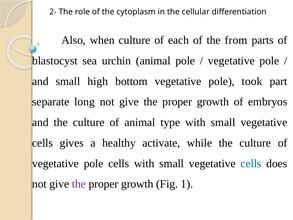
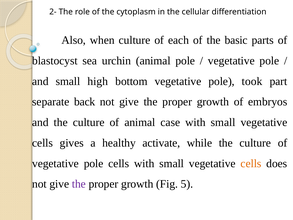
from: from -> basic
long: long -> back
type: type -> case
cells at (251, 163) colour: blue -> orange
1: 1 -> 5
